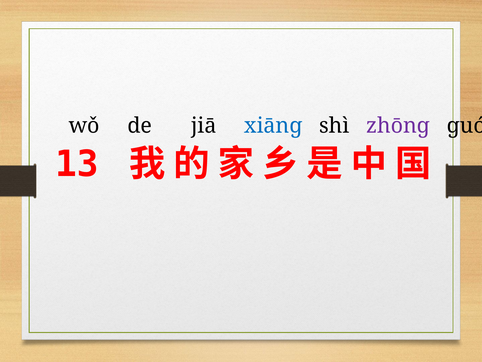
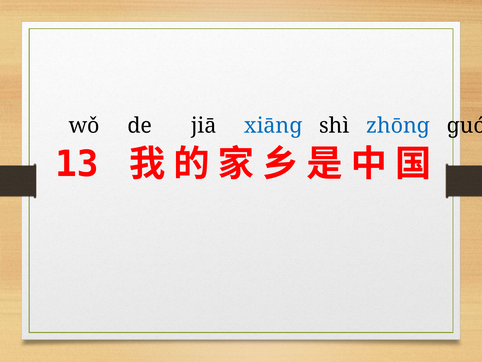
zhōnɡ colour: purple -> blue
